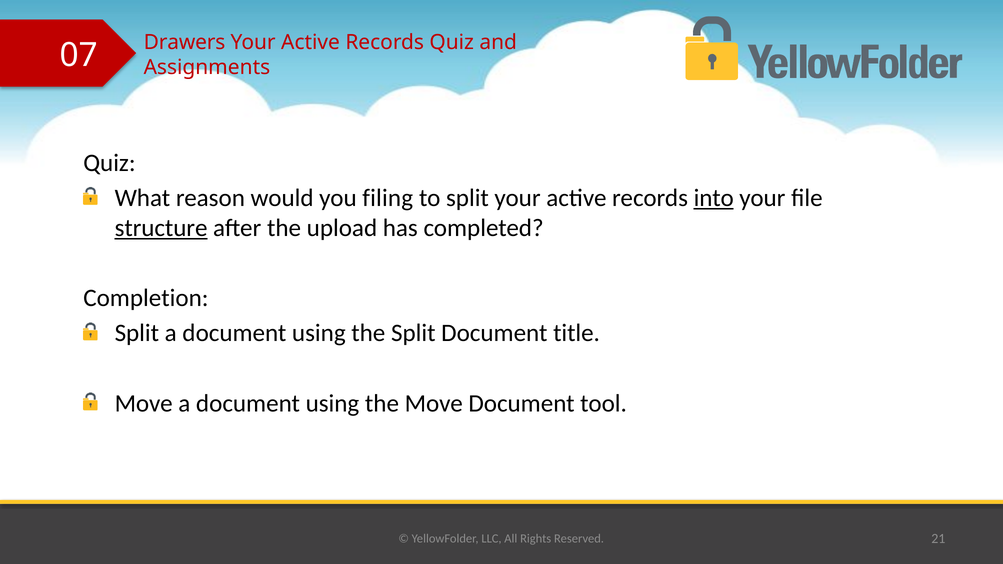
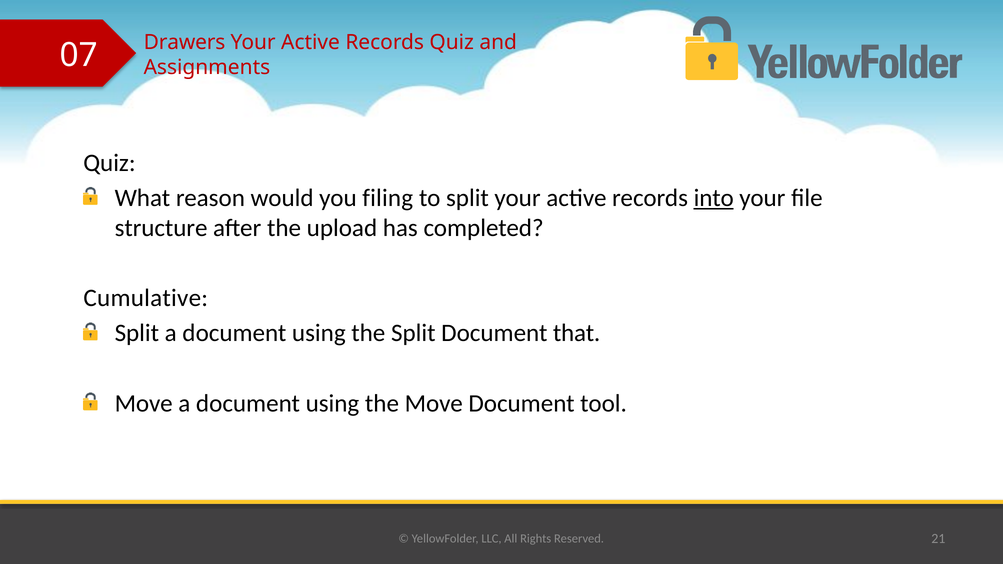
structure underline: present -> none
Completion: Completion -> Cumulative
title: title -> that
